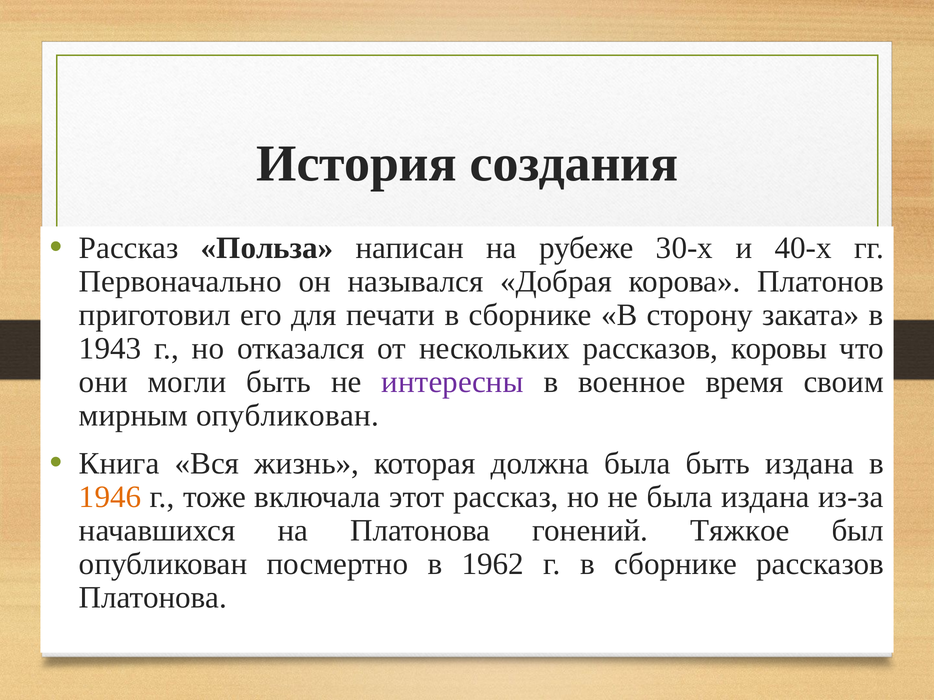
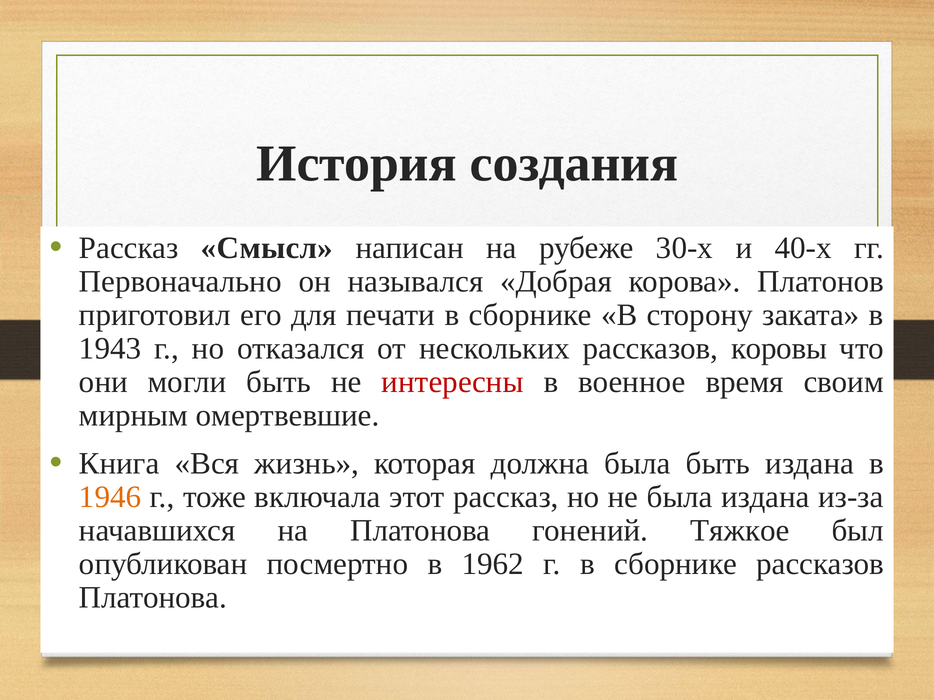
Польза: Польза -> Смысл
интересны colour: purple -> red
мирным опубликован: опубликован -> омертвевшие
